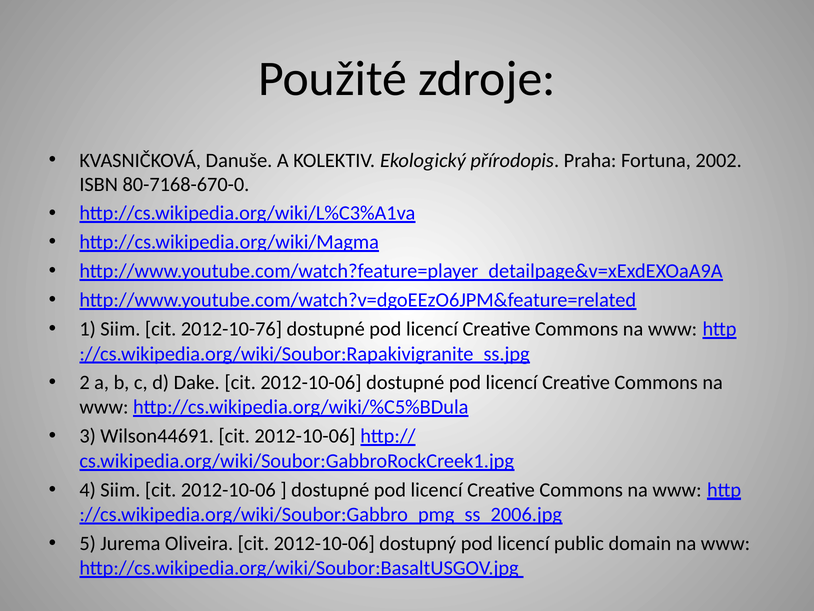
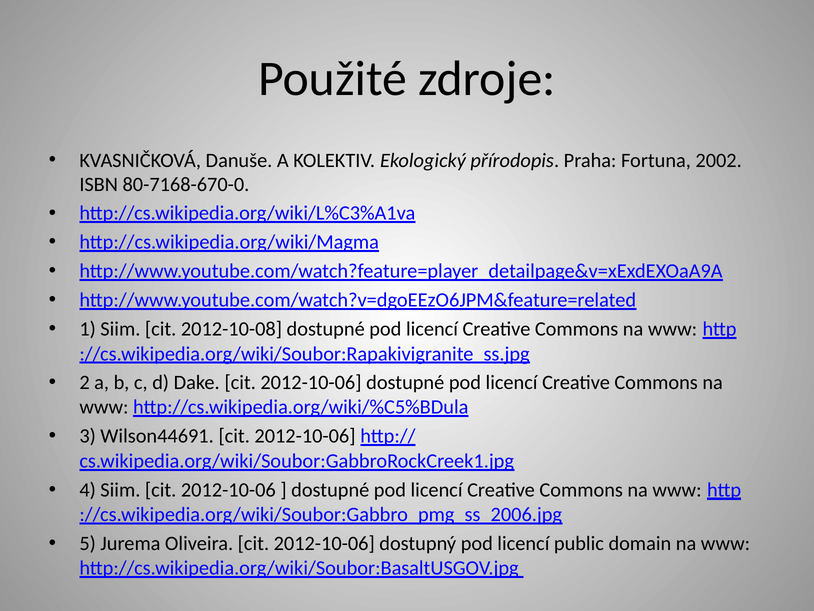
2012-10-76: 2012-10-76 -> 2012-10-08
